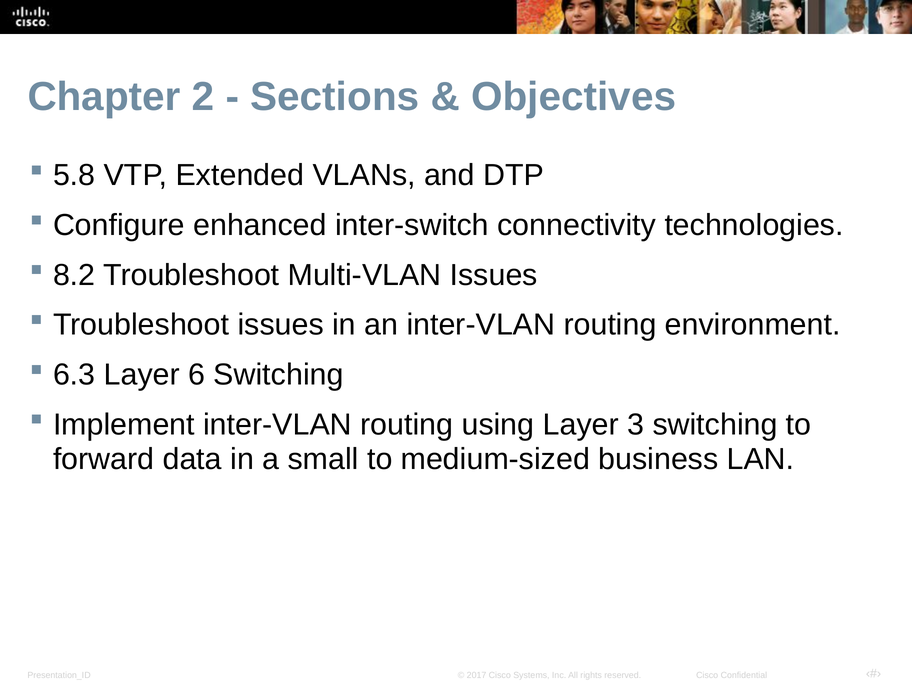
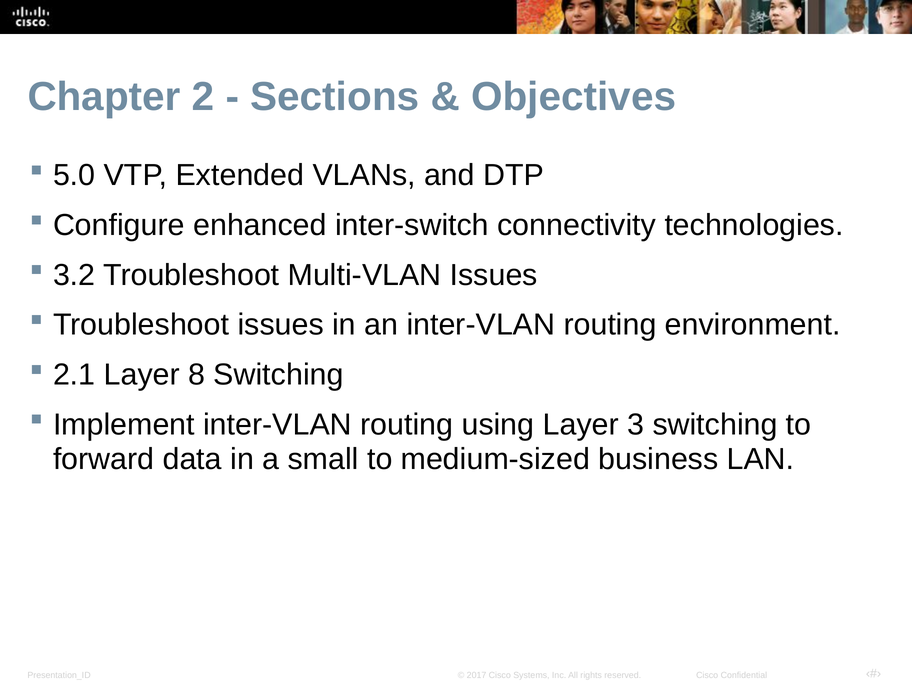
5.8: 5.8 -> 5.0
8.2: 8.2 -> 3.2
6.3: 6.3 -> 2.1
6: 6 -> 8
